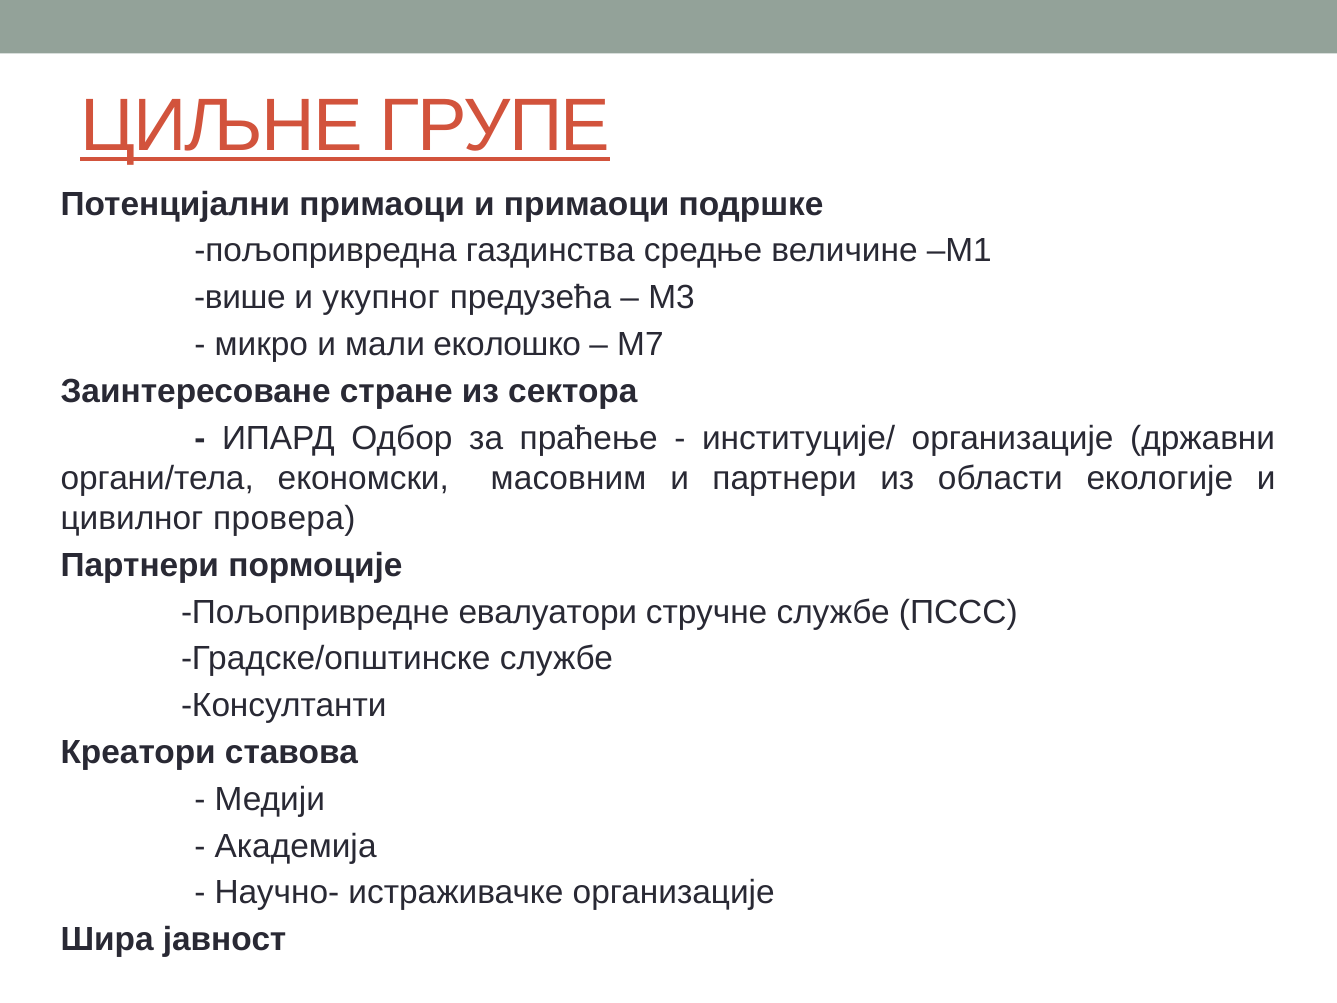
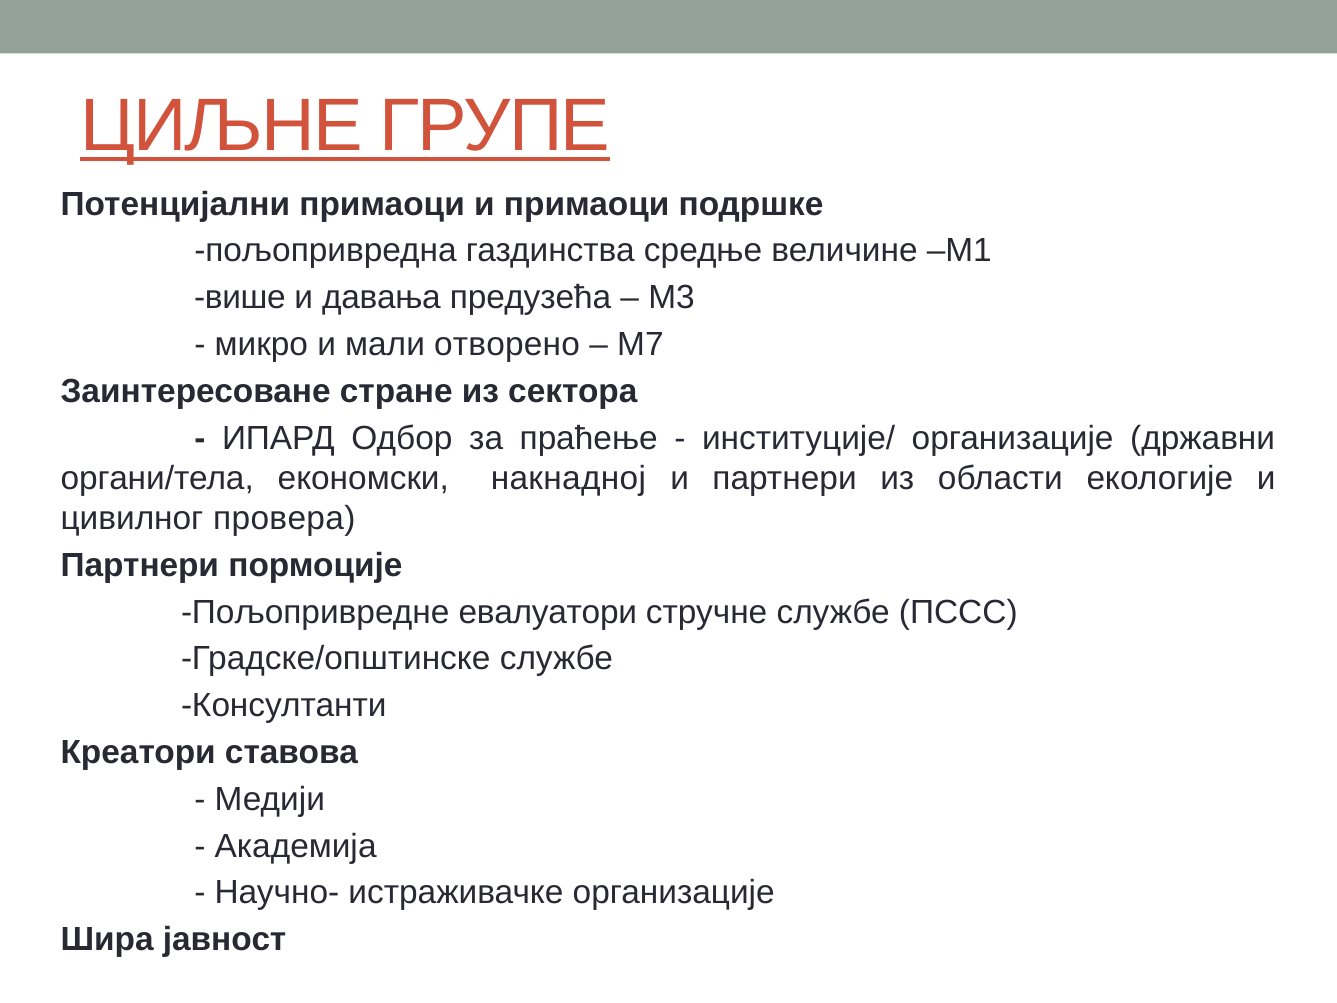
укупног: укупног -> давања
еколошко: еколошко -> отворено
масовним: масовним -> накнадној
